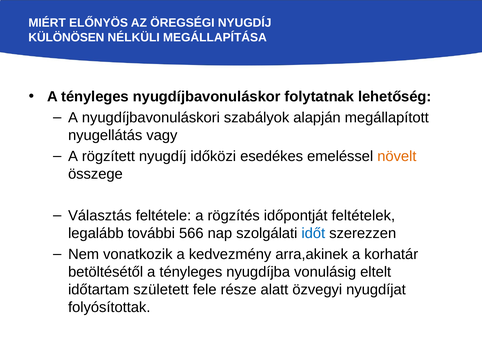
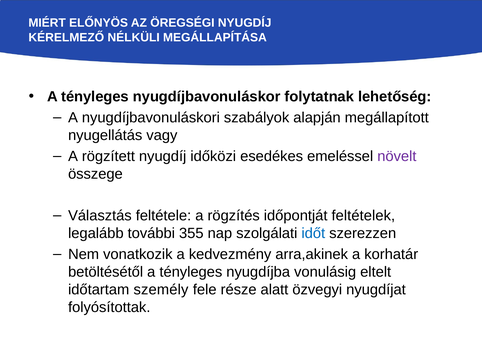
KÜLÖNÖSEN: KÜLÖNÖSEN -> KÉRELMEZŐ
növelt colour: orange -> purple
566: 566 -> 355
született: született -> személy
